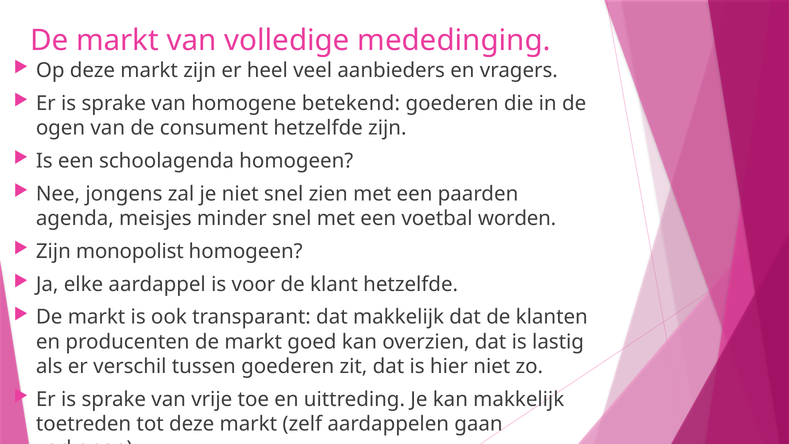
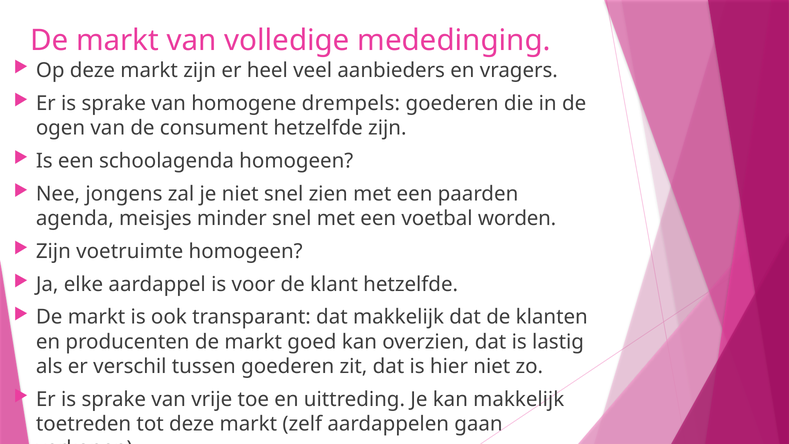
betekend: betekend -> drempels
monopolist: monopolist -> voetruimte
